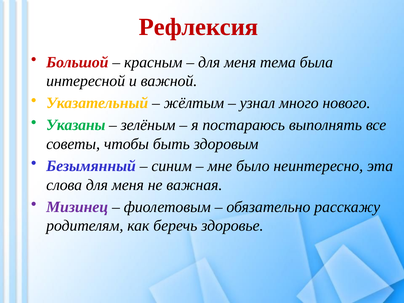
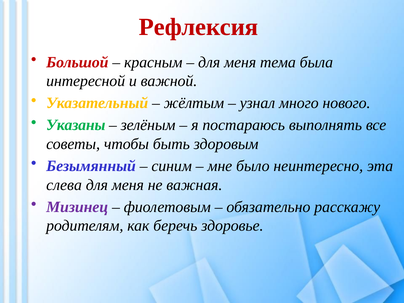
слова: слова -> слева
